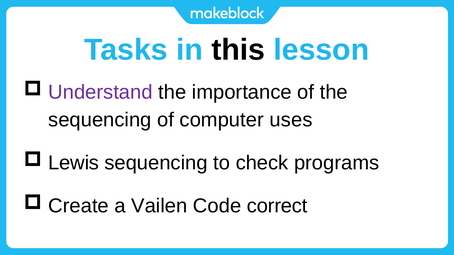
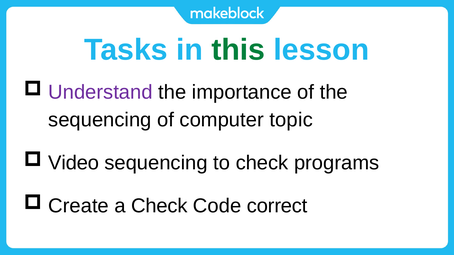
this colour: black -> green
uses: uses -> topic
Lewis: Lewis -> Video
a Vailen: Vailen -> Check
